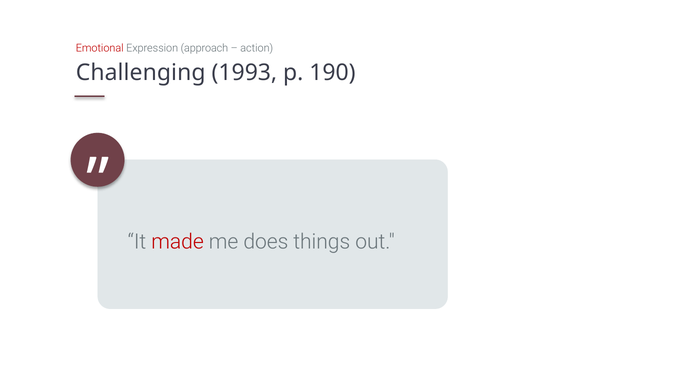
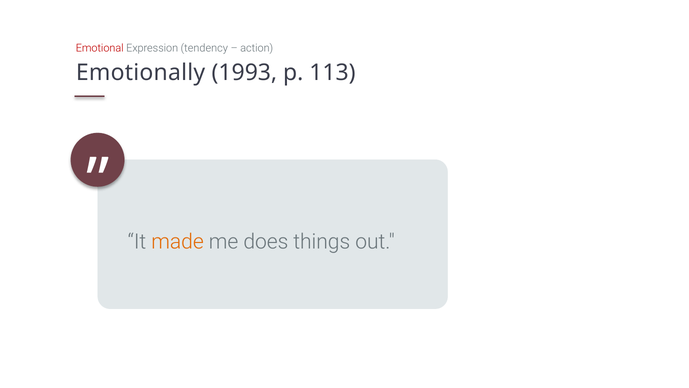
approach: approach -> tendency
Challenging: Challenging -> Emotionally
190: 190 -> 113
made colour: red -> orange
